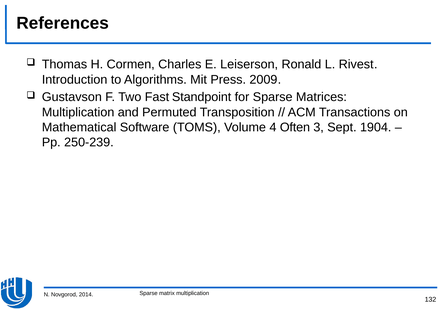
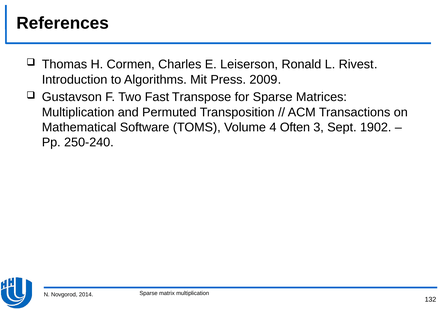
Standpoint: Standpoint -> Transpose
1904: 1904 -> 1902
250-239: 250-239 -> 250-240
